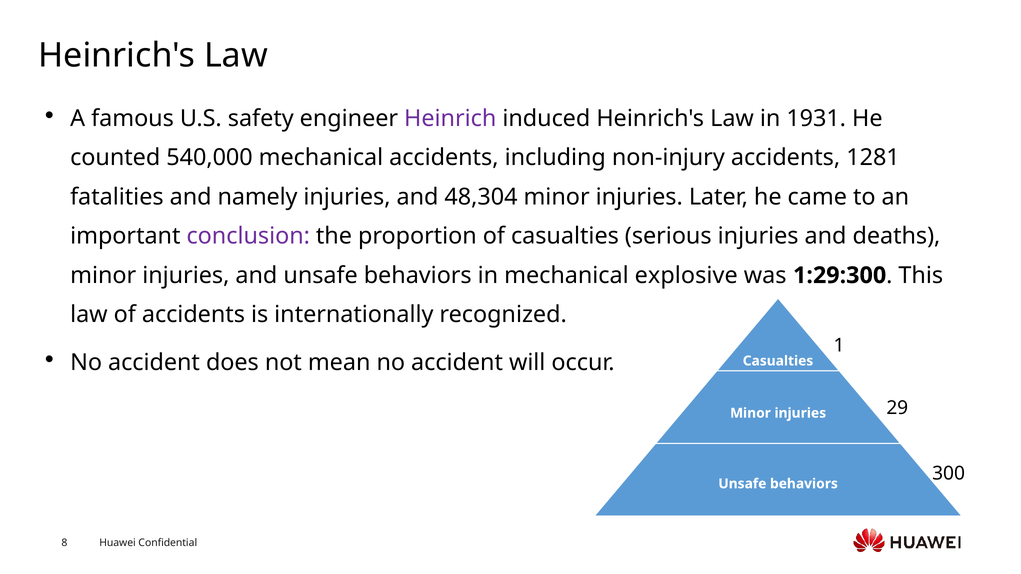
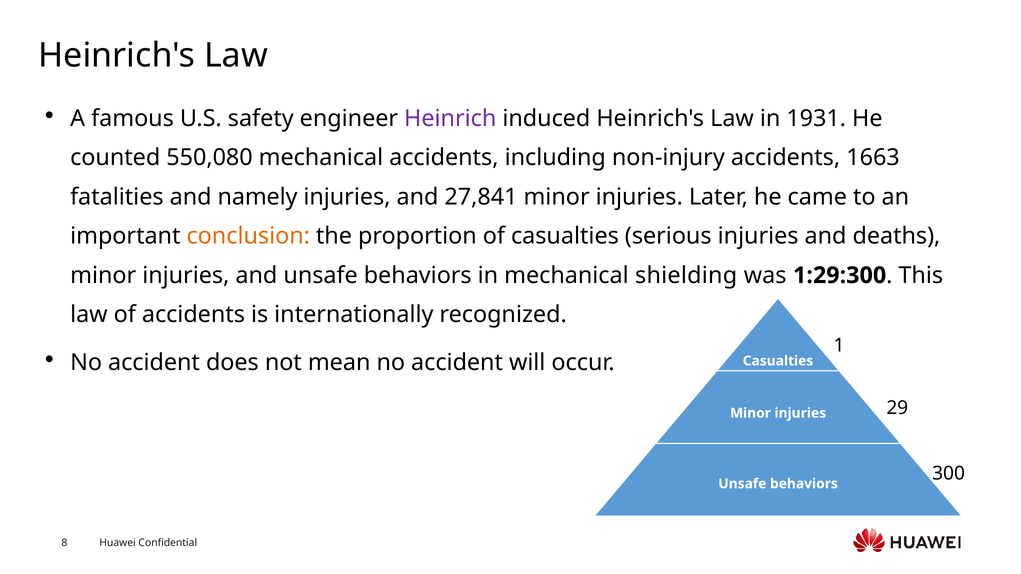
540,000: 540,000 -> 550,080
1281: 1281 -> 1663
48,304: 48,304 -> 27,841
conclusion colour: purple -> orange
explosive: explosive -> shielding
